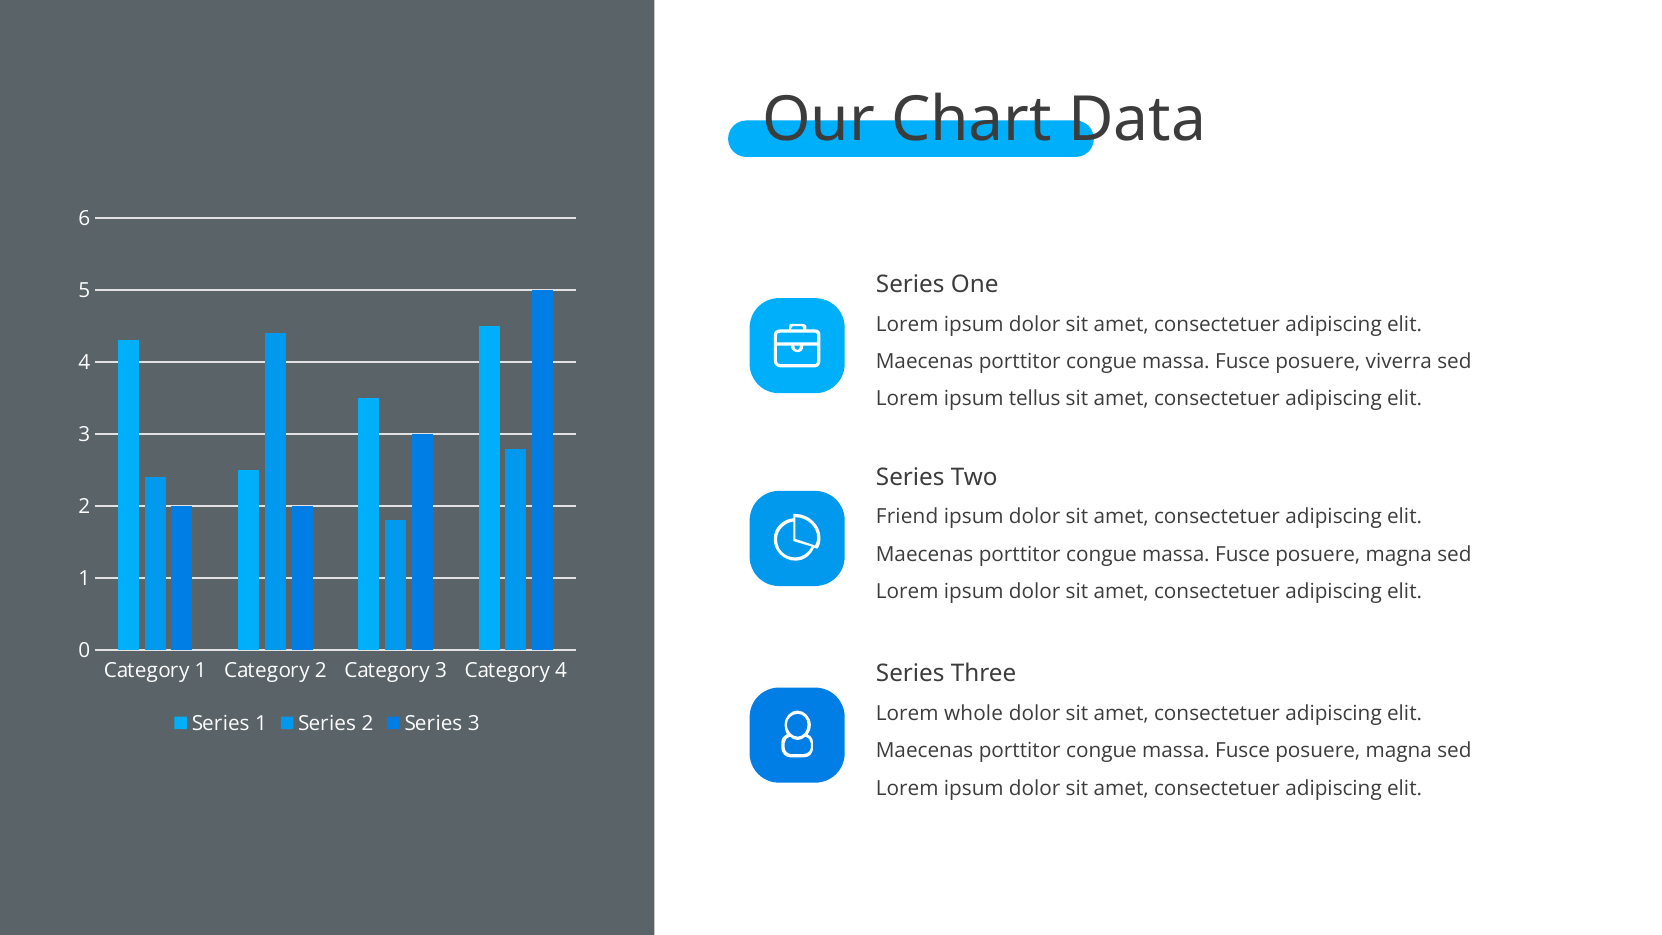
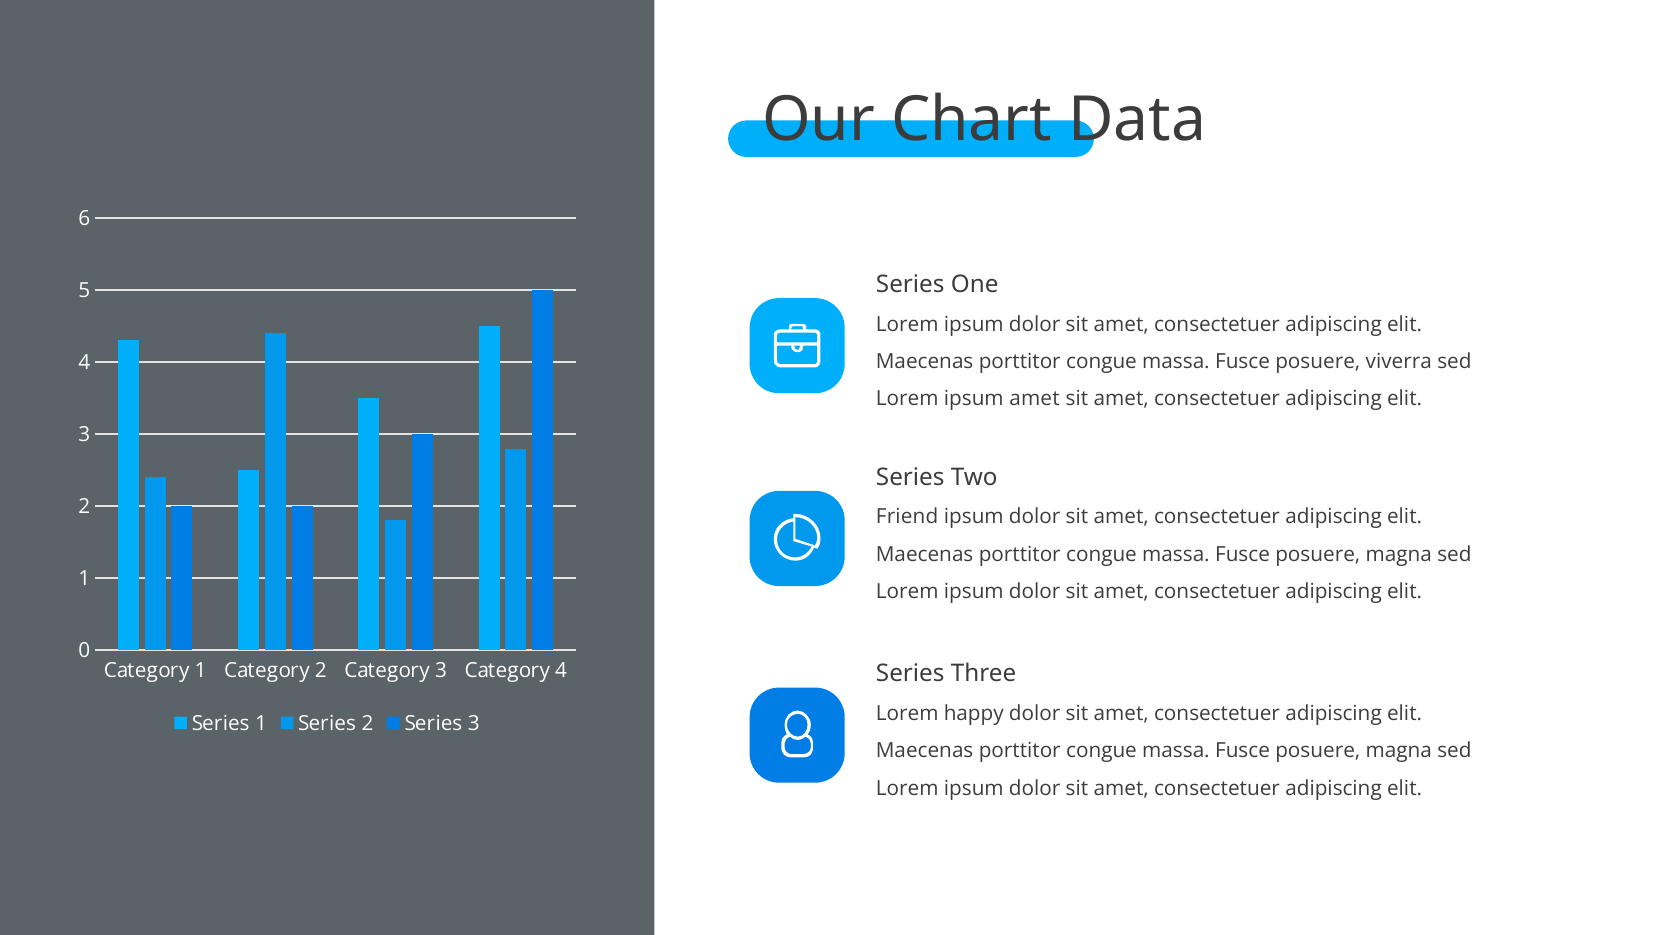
ipsum tellus: tellus -> amet
whole: whole -> happy
